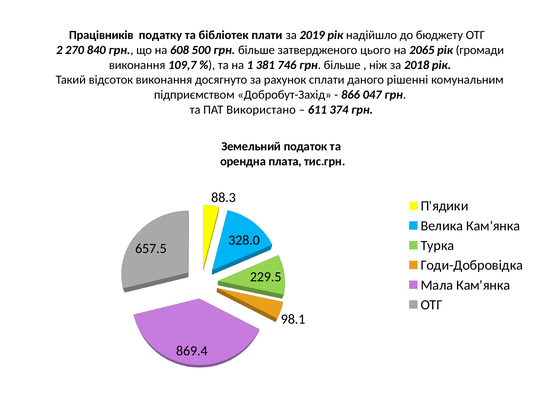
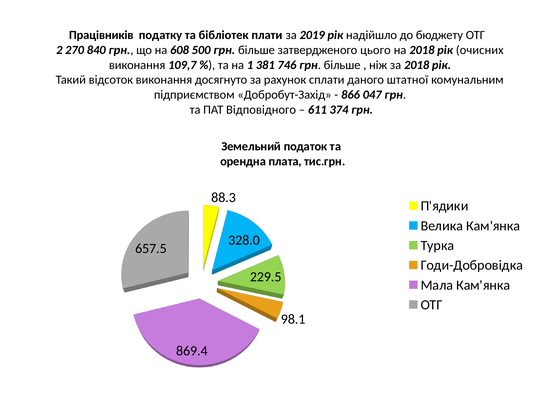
на 2065: 2065 -> 2018
громади: громади -> очисних
рішенні: рішенні -> штатної
Використано: Використано -> Відповідного
